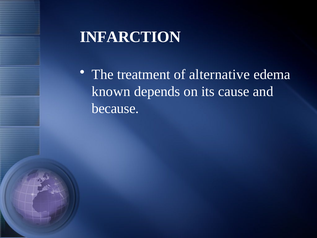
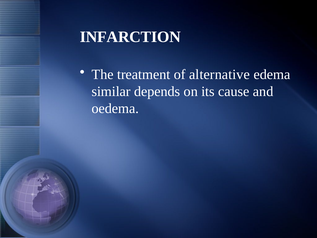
known: known -> similar
because: because -> oedema
